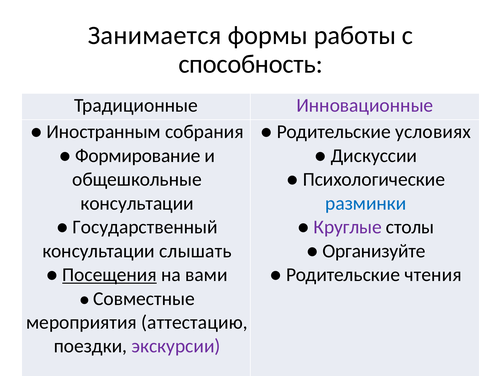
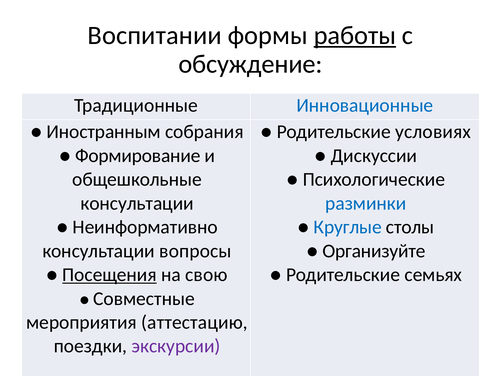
Занимается: Занимается -> Воспитании
работы underline: none -> present
способность: способность -> обсуждение
Инновационные colour: purple -> blue
Государственный: Государственный -> Неинформативно
Круглые colour: purple -> blue
слышать: слышать -> вопросы
вами: вами -> свою
чтения: чтения -> семьях
